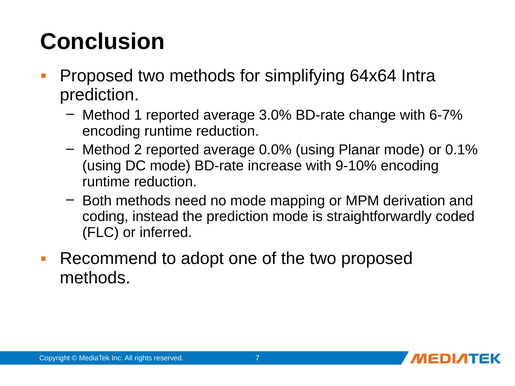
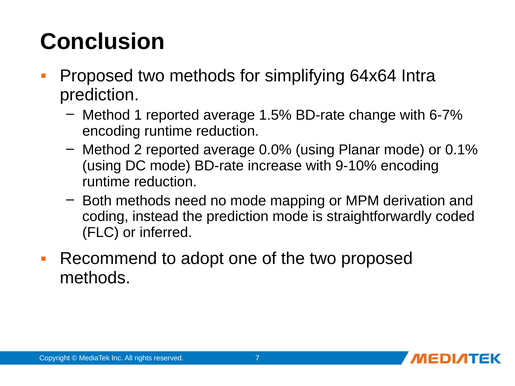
3.0%: 3.0% -> 1.5%
